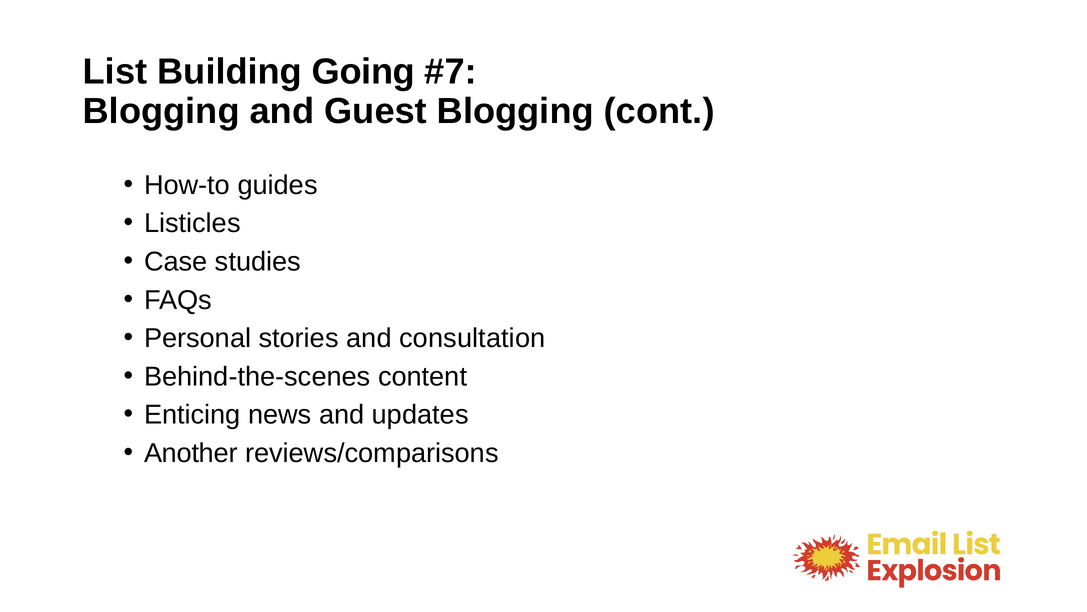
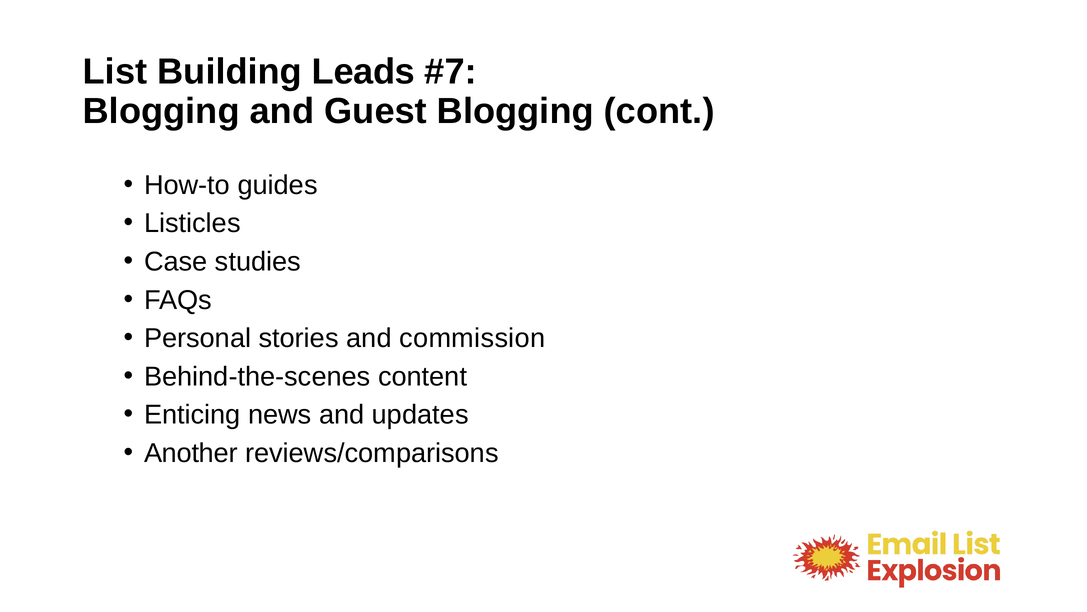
Going: Going -> Leads
consultation: consultation -> commission
